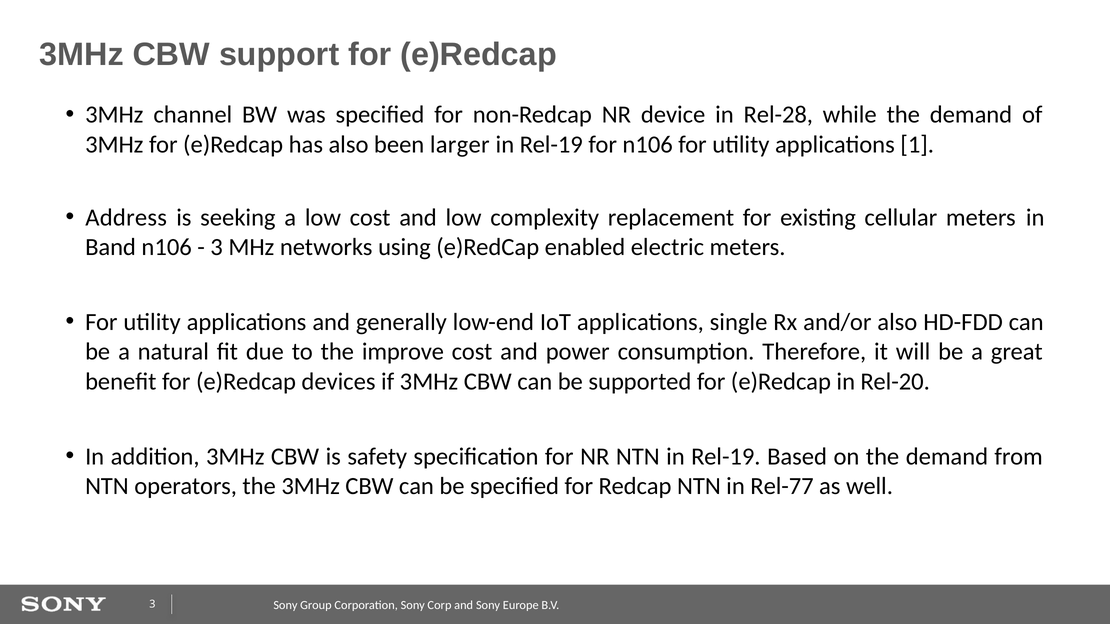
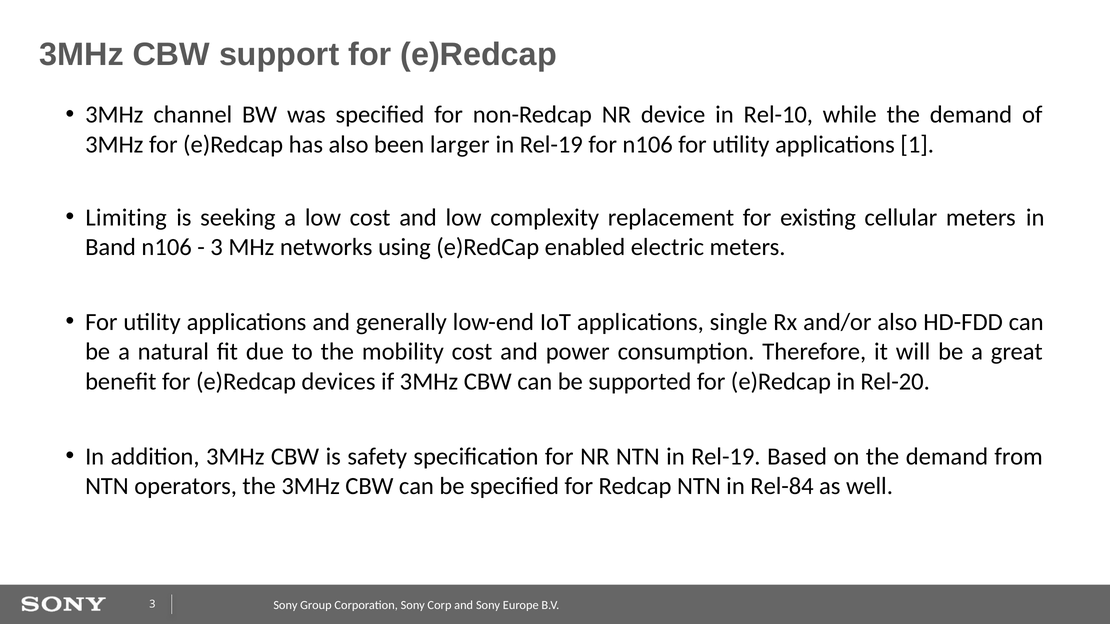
Rel-28: Rel-28 -> Rel-10
Address: Address -> Limiting
improve: improve -> mobility
Rel-77: Rel-77 -> Rel-84
